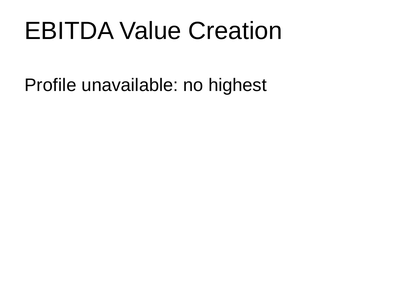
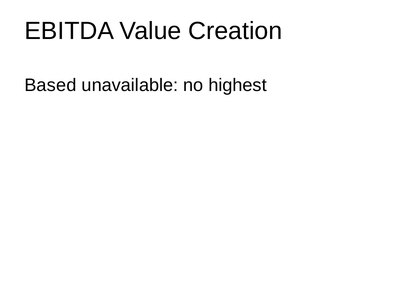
Profile: Profile -> Based
